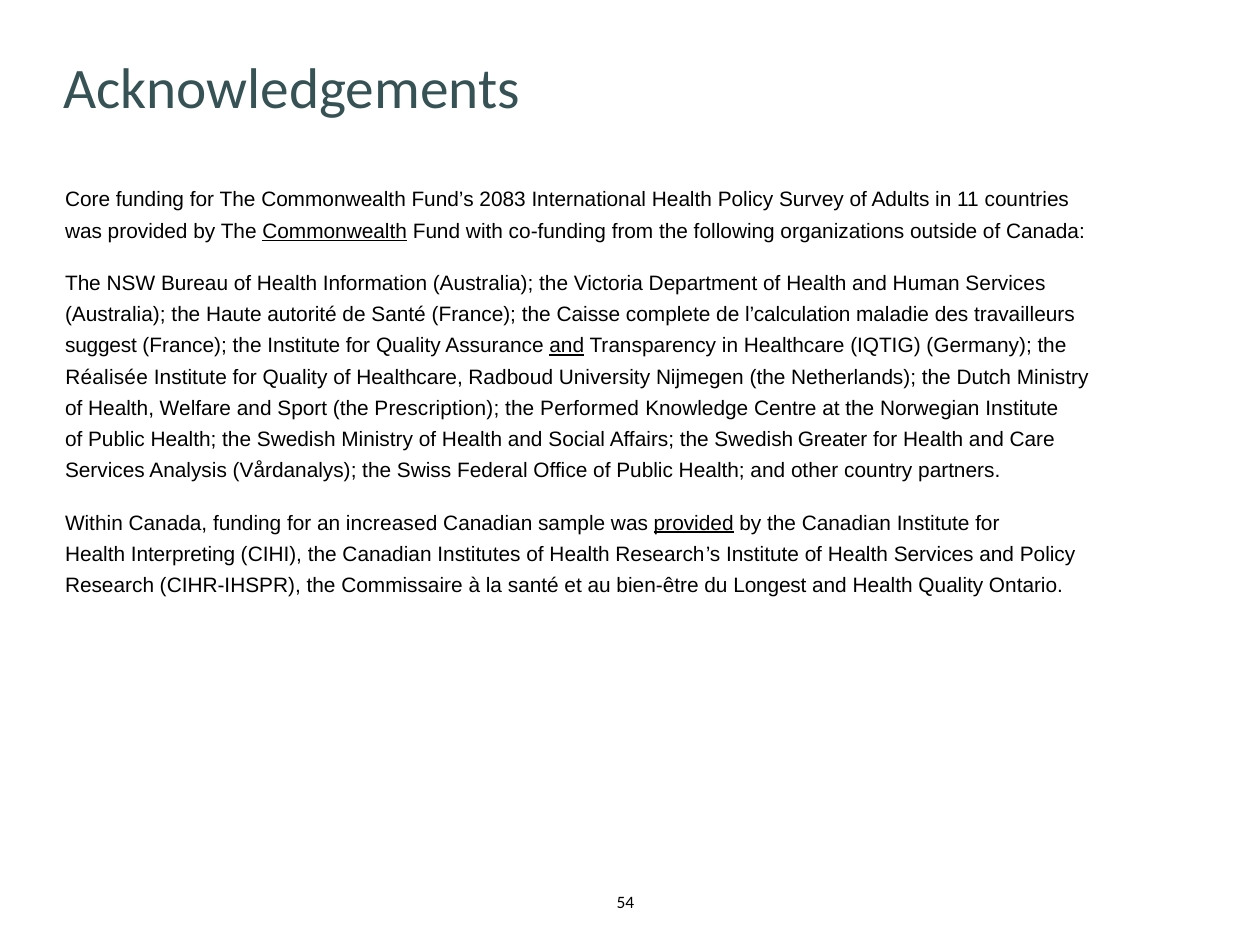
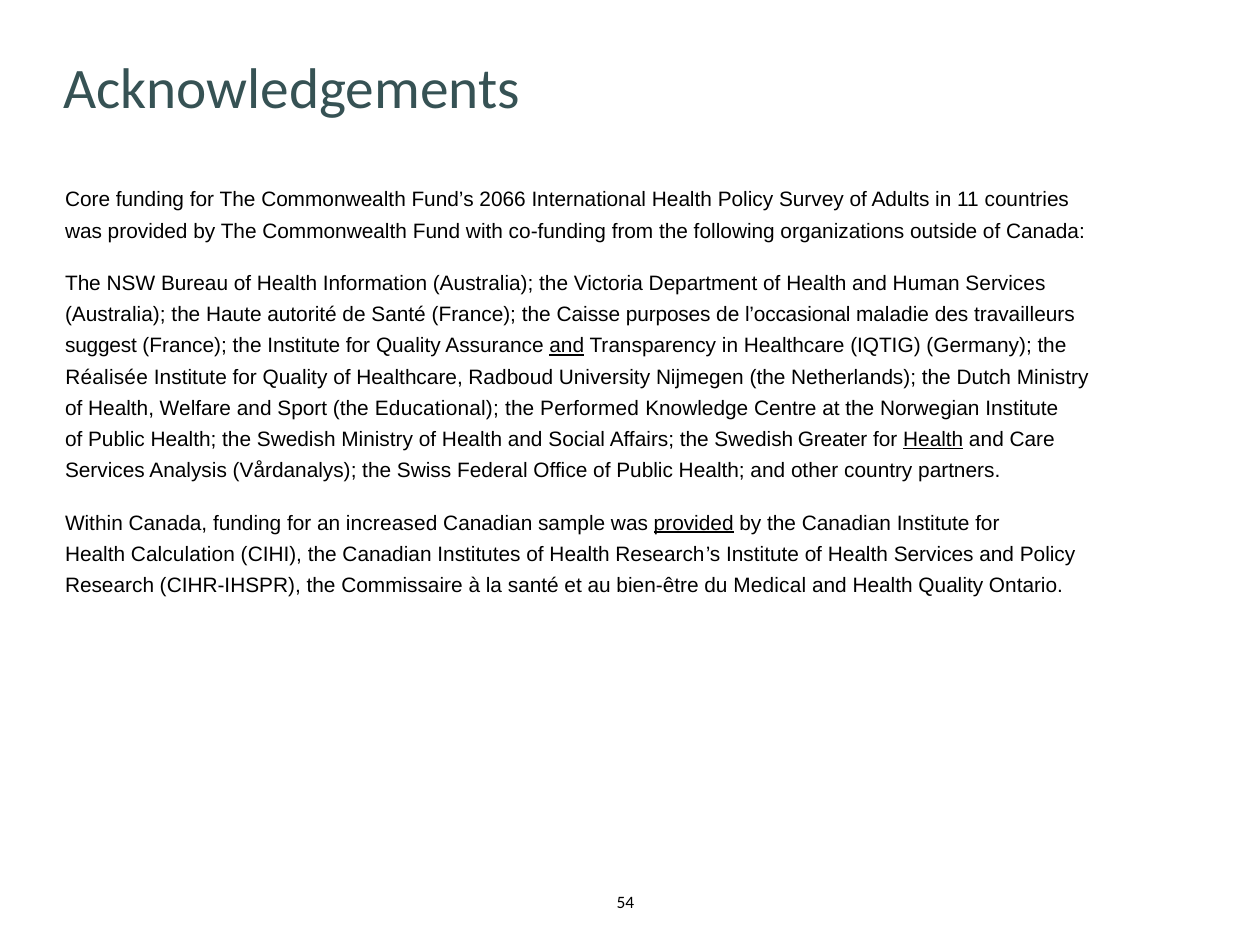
2083: 2083 -> 2066
Commonwealth at (335, 231) underline: present -> none
complete: complete -> purposes
l’calculation: l’calculation -> l’occasional
Prescription: Prescription -> Educational
Health at (933, 440) underline: none -> present
Interpreting: Interpreting -> Calculation
Longest: Longest -> Medical
